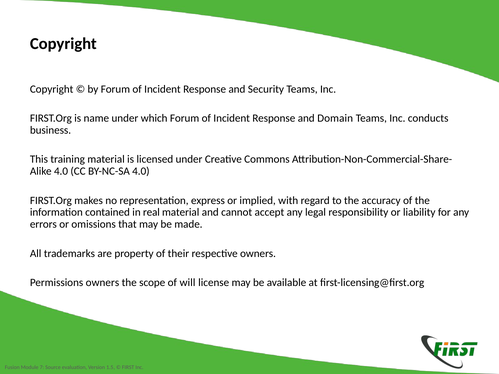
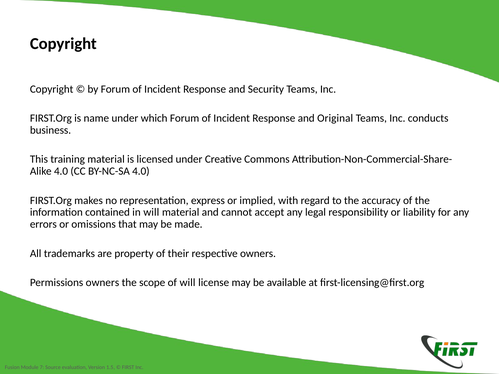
Domain: Domain -> Original
in real: real -> will
